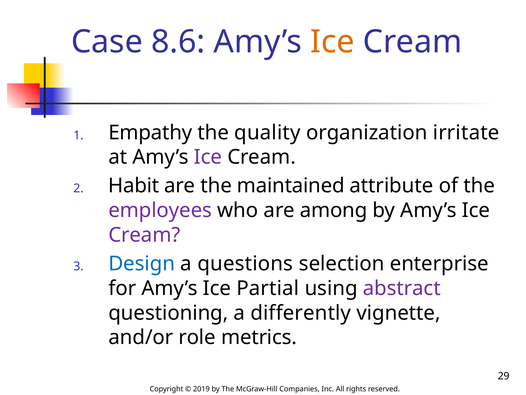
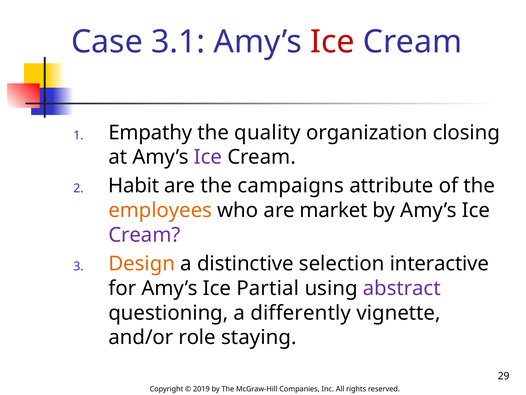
8.6: 8.6 -> 3.1
Ice at (332, 42) colour: orange -> red
irritate: irritate -> closing
maintained: maintained -> campaigns
employees colour: purple -> orange
among: among -> market
Design colour: blue -> orange
questions: questions -> distinctive
enterprise: enterprise -> interactive
metrics: metrics -> staying
